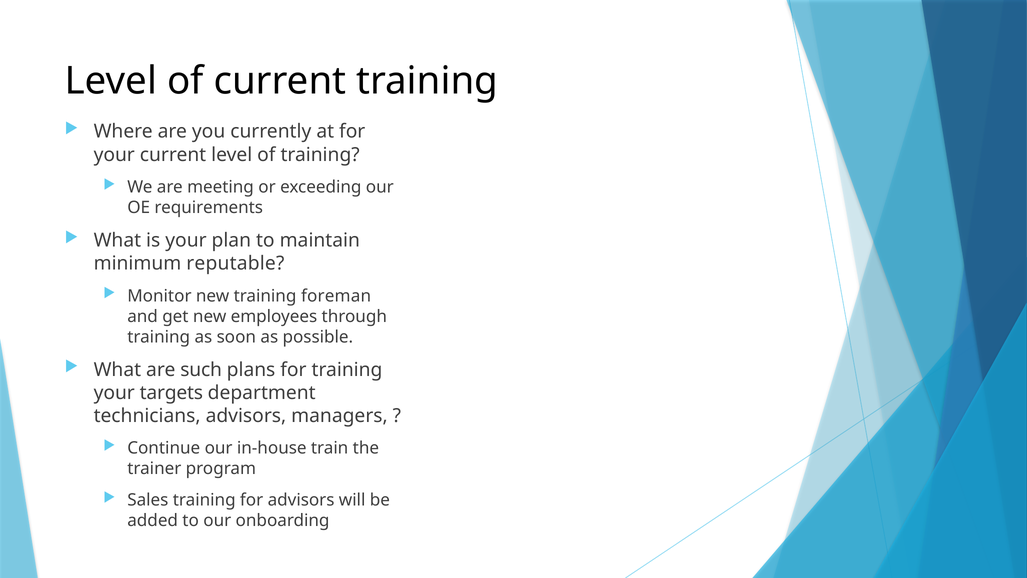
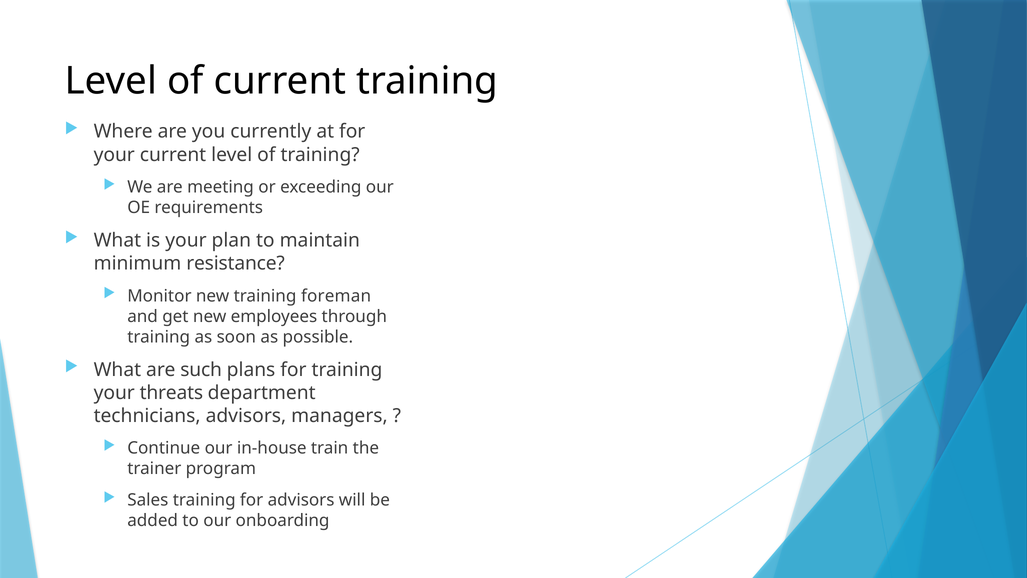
reputable: reputable -> resistance
targets: targets -> threats
